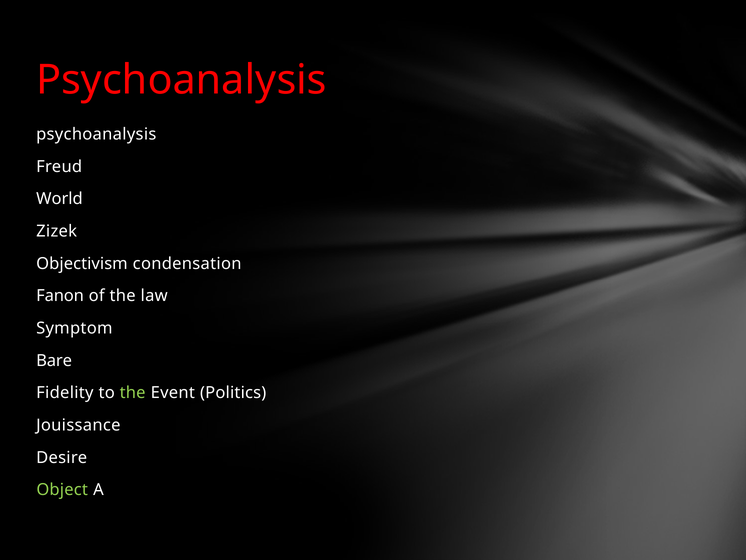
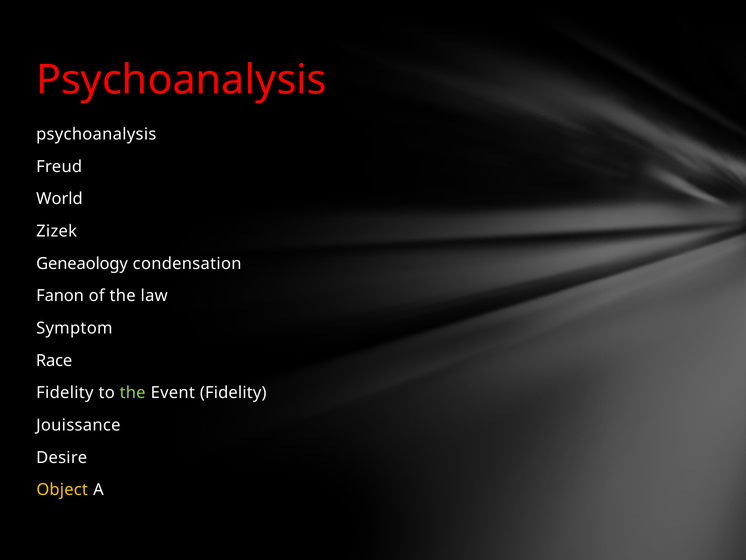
Objectivism: Objectivism -> Geneaology
Bare: Bare -> Race
Event Politics: Politics -> Fidelity
Object colour: light green -> yellow
